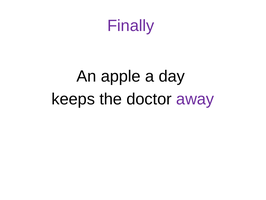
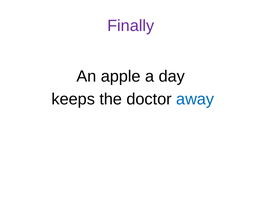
away colour: purple -> blue
